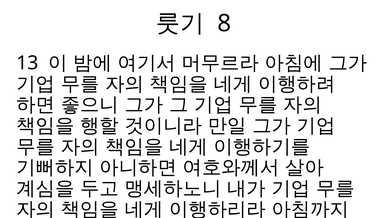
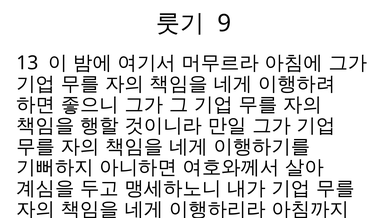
8: 8 -> 9
